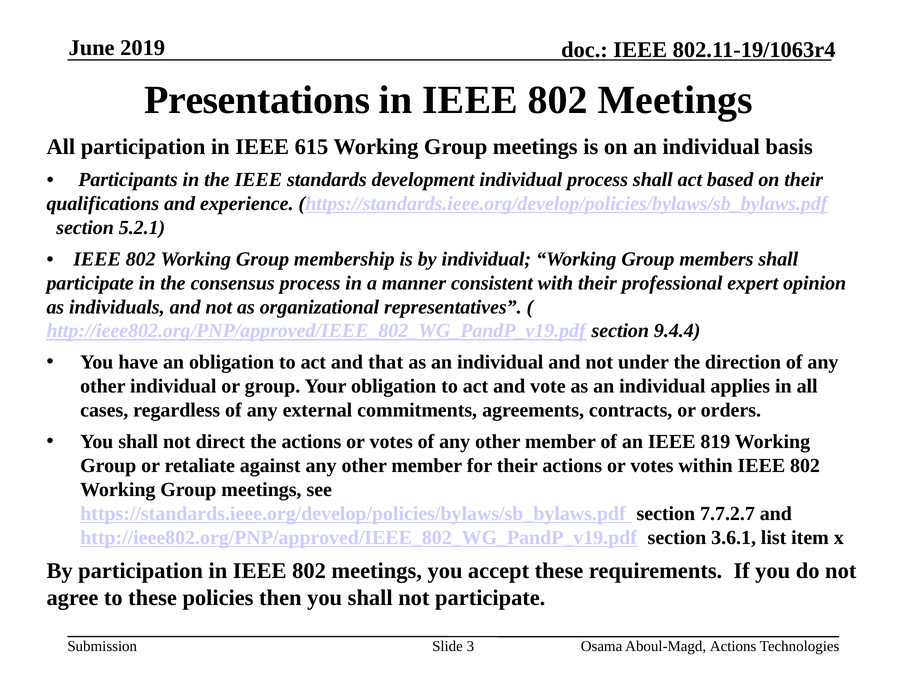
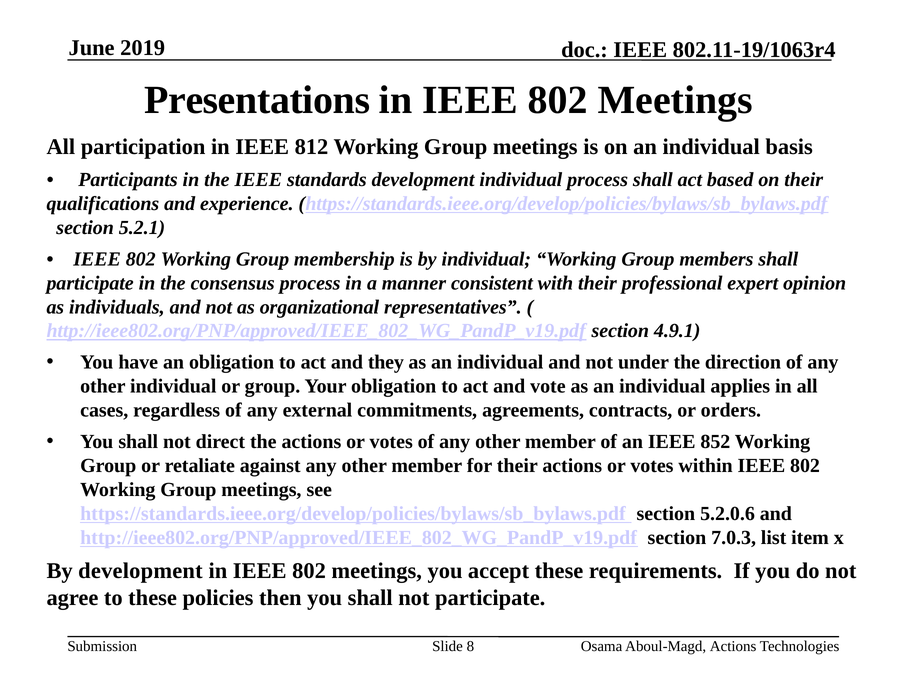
615: 615 -> 812
9.4.4: 9.4.4 -> 4.9.1
that: that -> they
819: 819 -> 852
7.7.2.7: 7.7.2.7 -> 5.2.0.6
3.6.1: 3.6.1 -> 7.0.3
By participation: participation -> development
3: 3 -> 8
